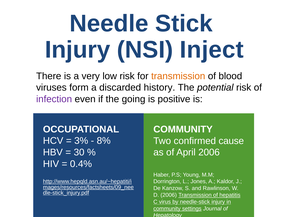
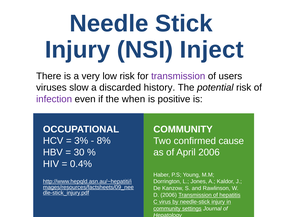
transmission at (178, 76) colour: orange -> purple
blood: blood -> users
form: form -> slow
going: going -> when
